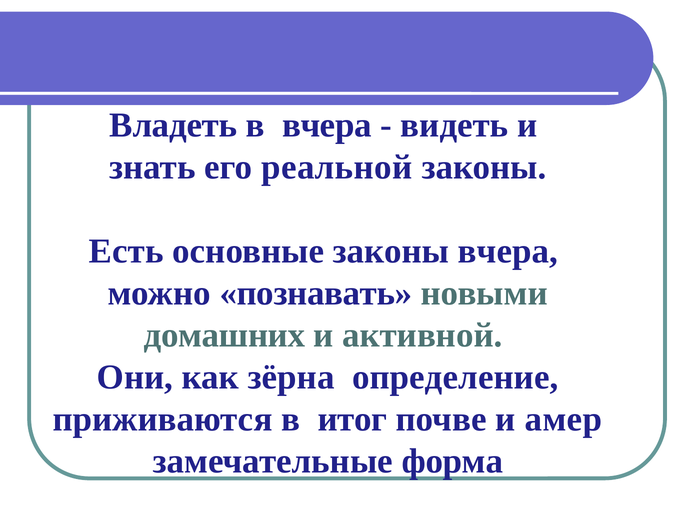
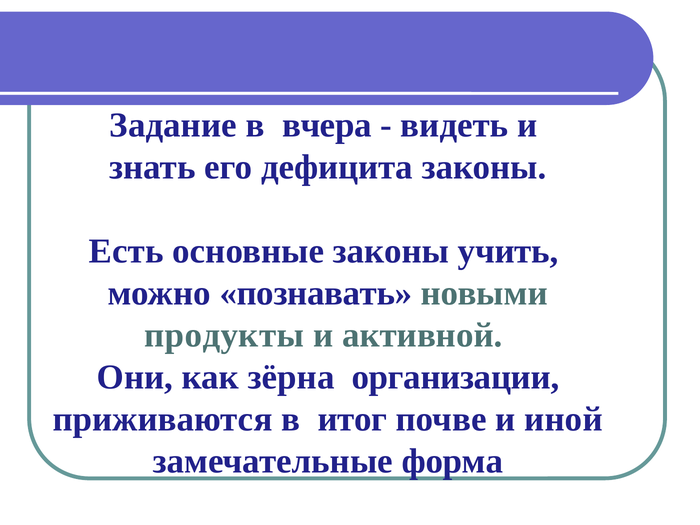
Владеть: Владеть -> Задание
реальной: реальной -> дефицита
законы вчера: вчера -> учить
домашних: домашних -> продукты
определение: определение -> организации
амер: амер -> иной
